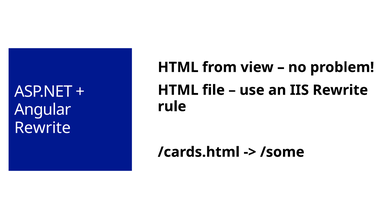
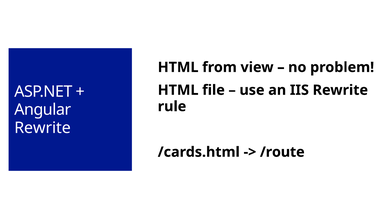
/some: /some -> /route
